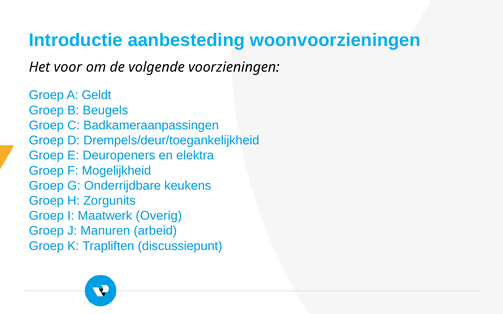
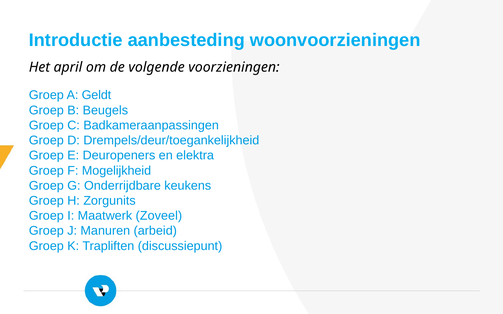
voor: voor -> april
Overig: Overig -> Zoveel
